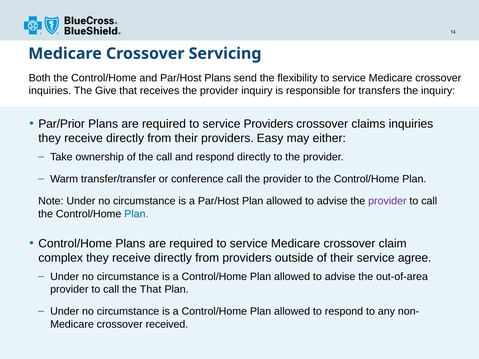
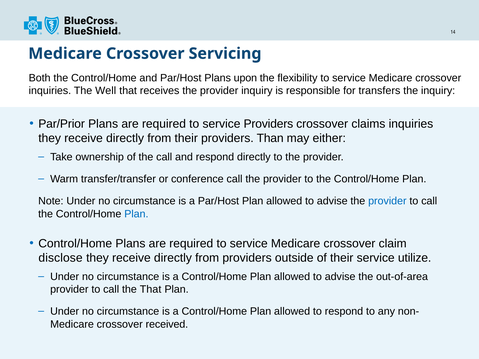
send: send -> upon
Give: Give -> Well
Easy: Easy -> Than
provider at (387, 201) colour: purple -> blue
complex: complex -> disclose
agree: agree -> utilize
